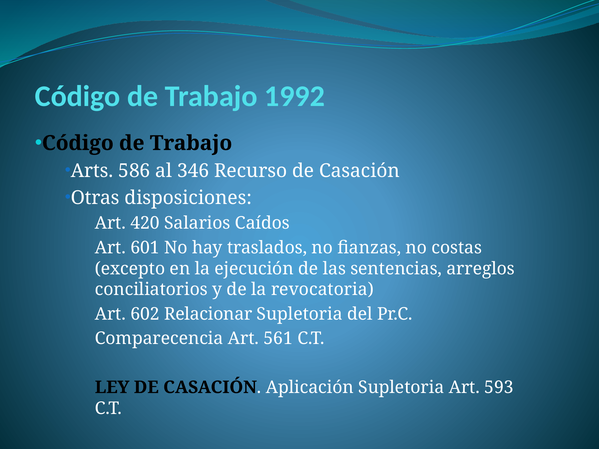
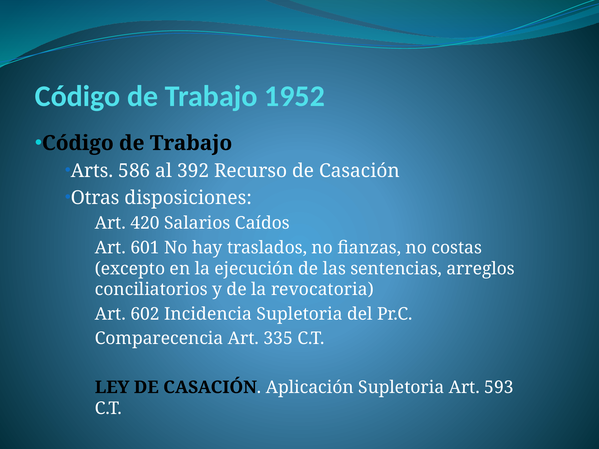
1992: 1992 -> 1952
346: 346 -> 392
Relacionar: Relacionar -> Incidencia
561: 561 -> 335
